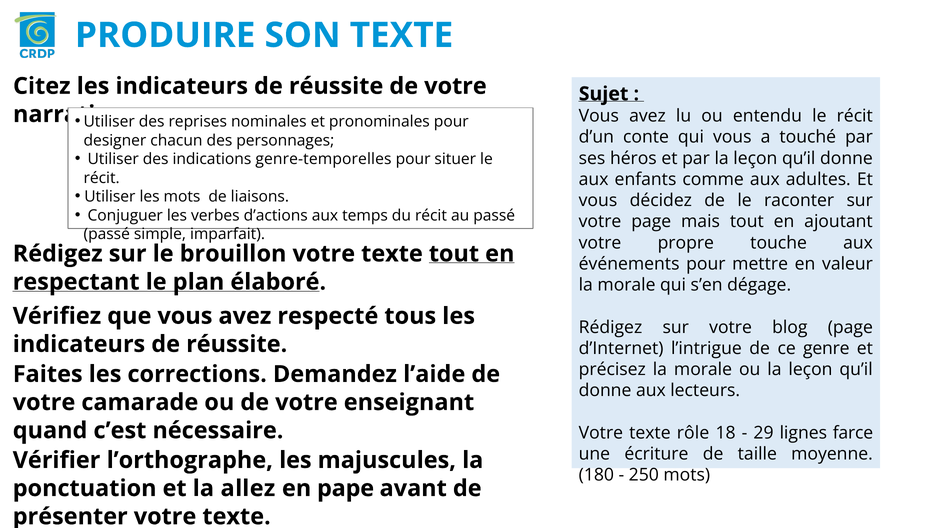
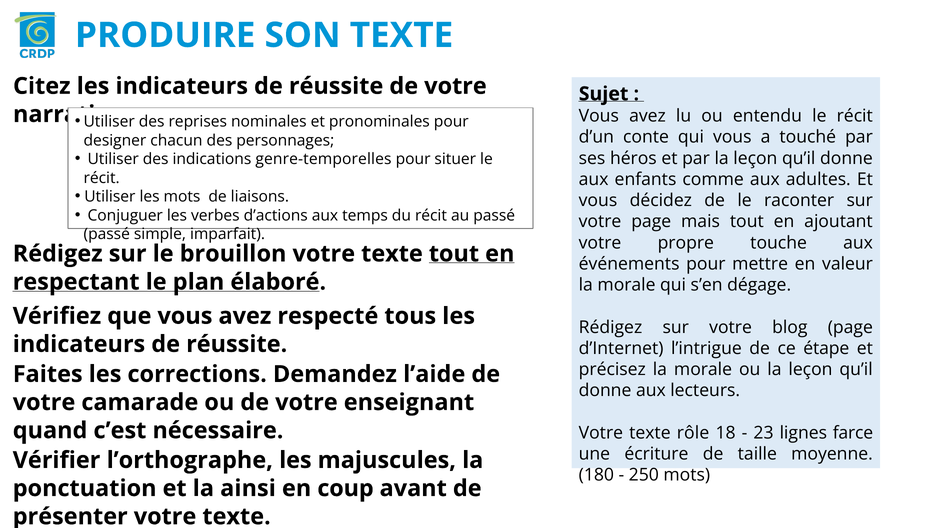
genre: genre -> étape
29: 29 -> 23
allez: allez -> ainsi
pape: pape -> coup
